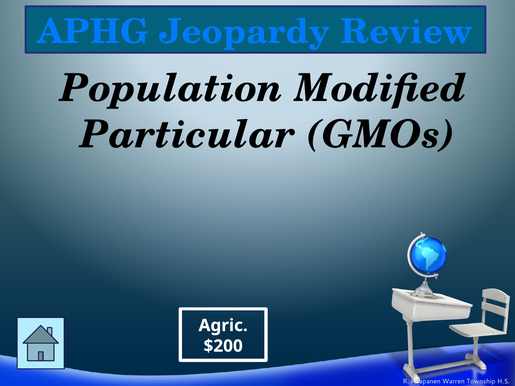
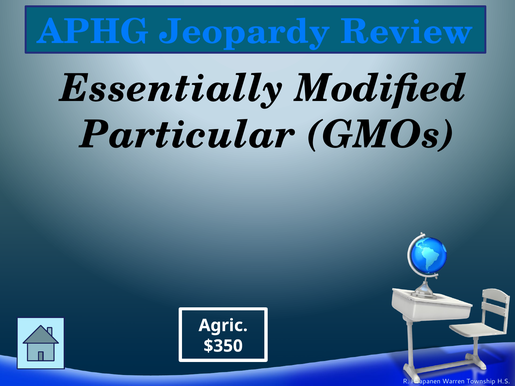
Population: Population -> Essentially
$200: $200 -> $350
